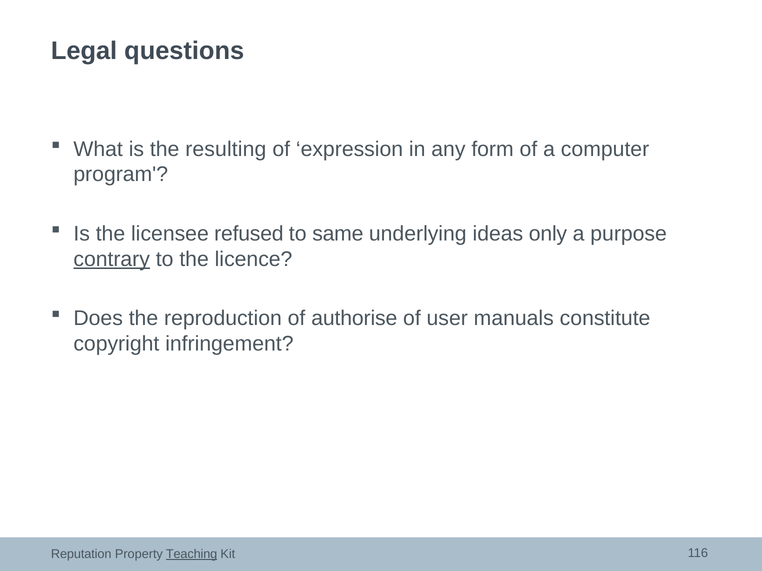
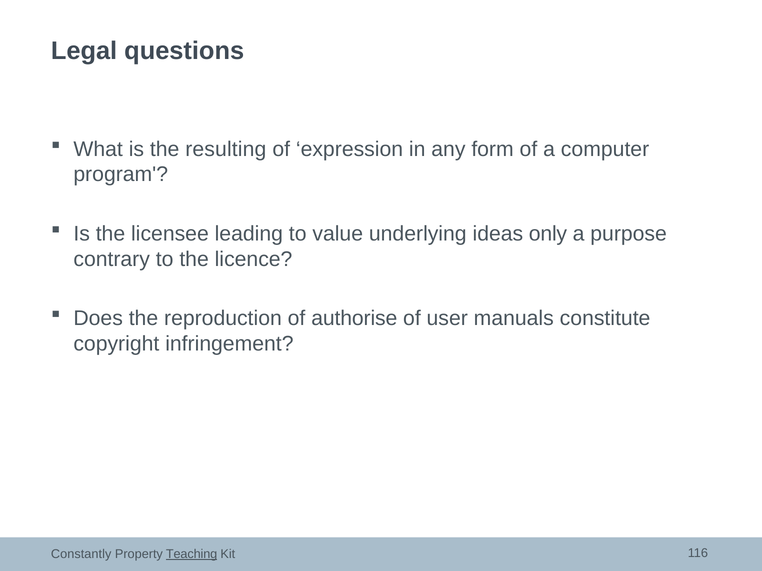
refused: refused -> leading
same: same -> value
contrary underline: present -> none
Reputation: Reputation -> Constantly
